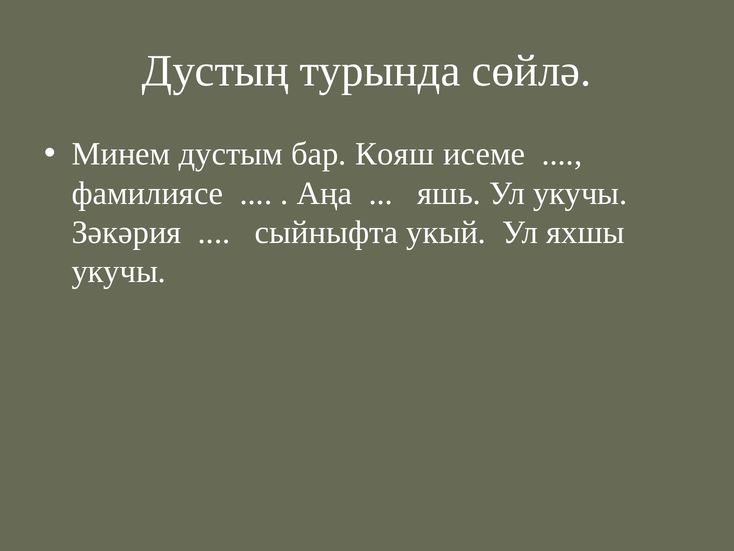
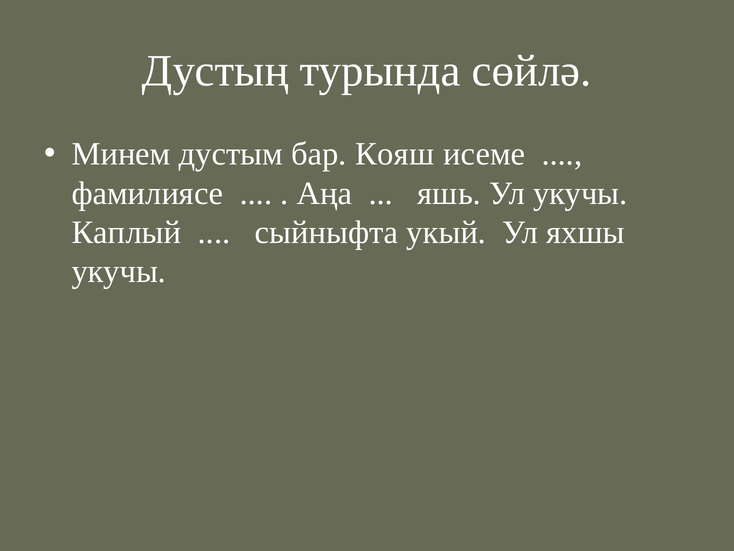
Зәкәрия: Зәкәрия -> Каплый
